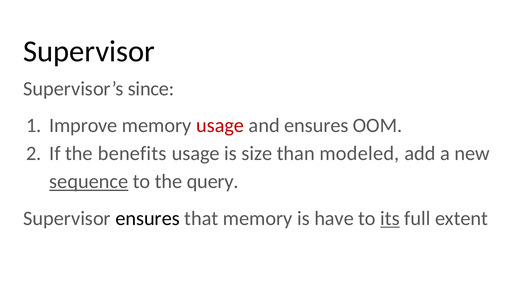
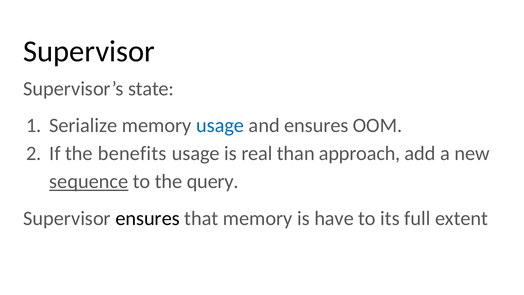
since: since -> state
Improve: Improve -> Serialize
usage at (220, 125) colour: red -> blue
size: size -> real
modeled: modeled -> approach
its underline: present -> none
